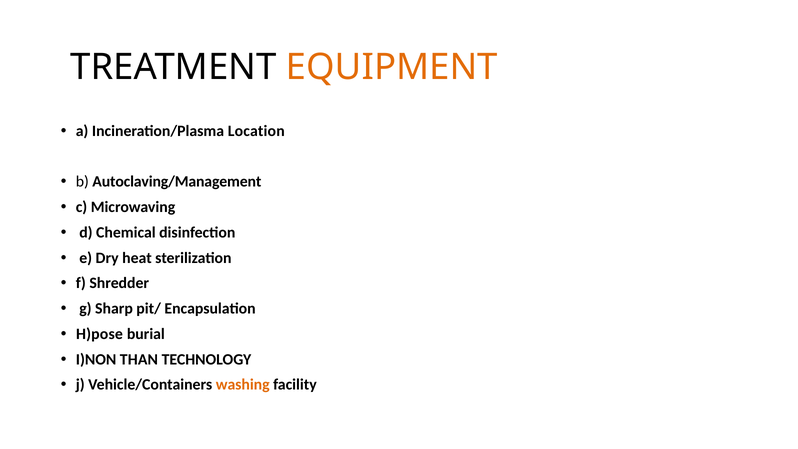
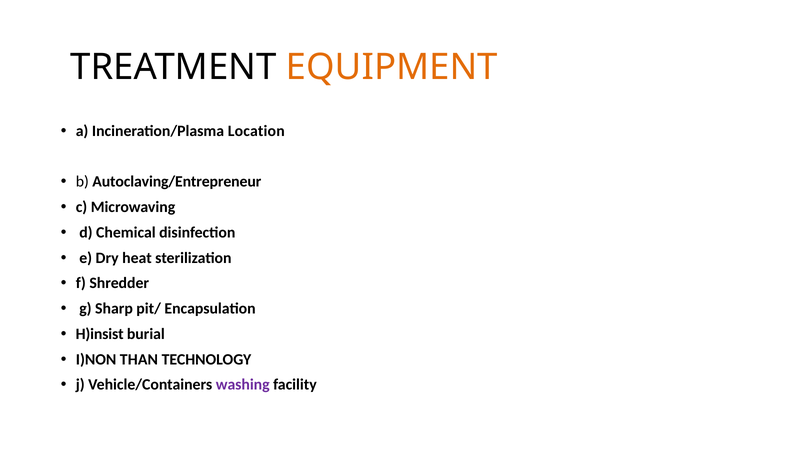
Autoclaving/Management: Autoclaving/Management -> Autoclaving/Entrepreneur
H)pose: H)pose -> H)insist
washing colour: orange -> purple
